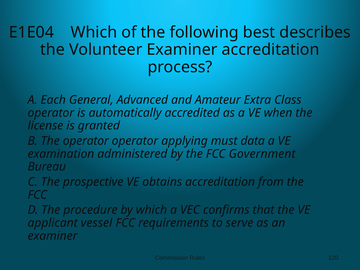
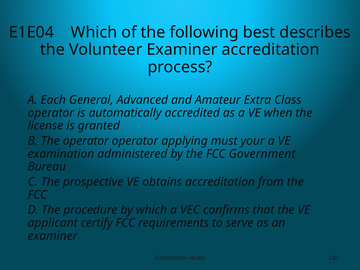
data: data -> your
vessel: vessel -> certify
